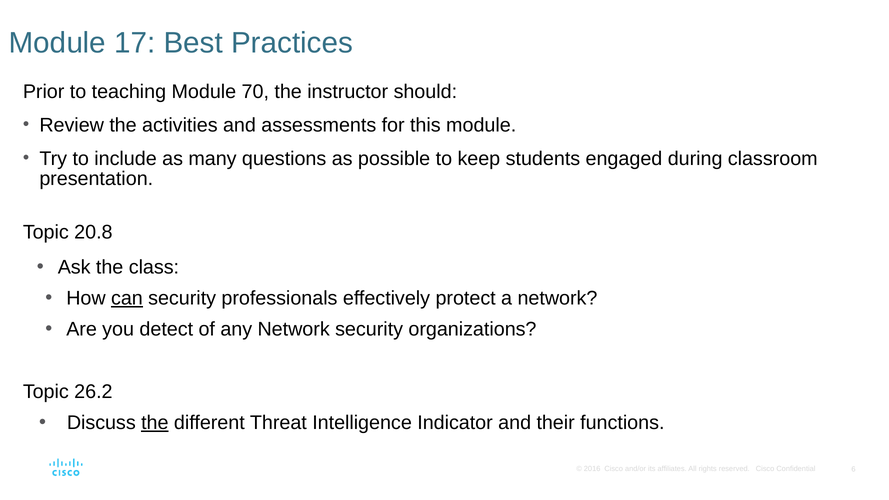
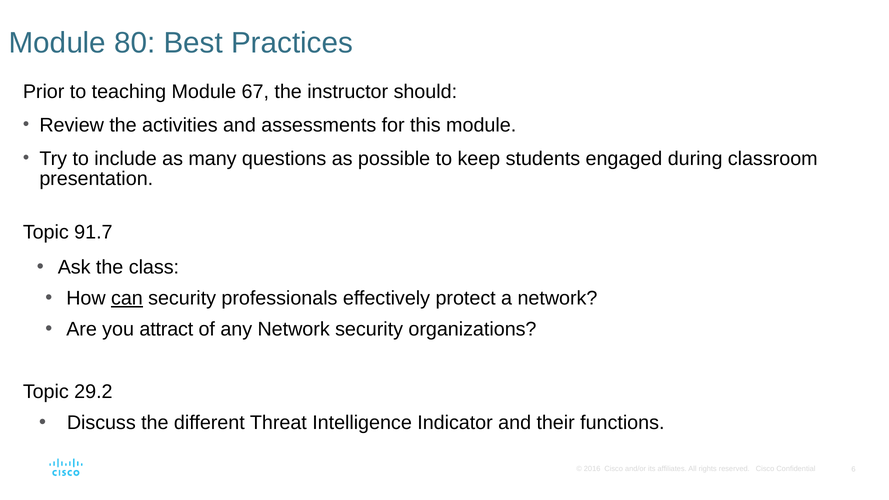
17: 17 -> 80
70: 70 -> 67
20.8: 20.8 -> 91.7
detect: detect -> attract
26.2: 26.2 -> 29.2
the at (155, 423) underline: present -> none
